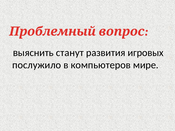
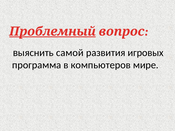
Проблемный underline: none -> present
станут: станут -> самой
послужило: послужило -> программа
